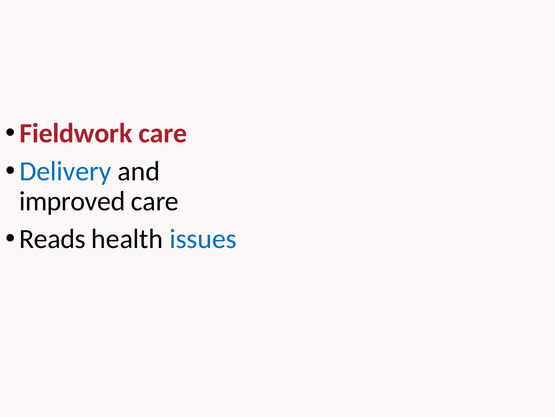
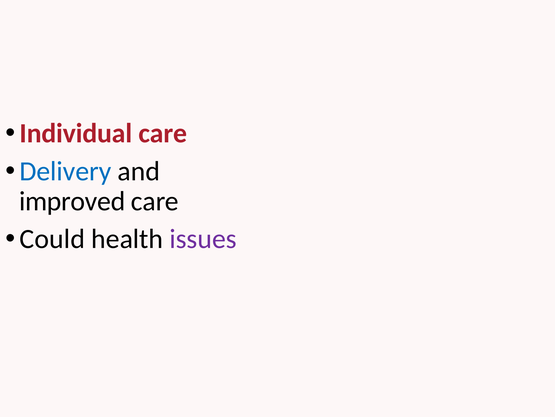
Fieldwork: Fieldwork -> Individual
Reads: Reads -> Could
issues colour: blue -> purple
